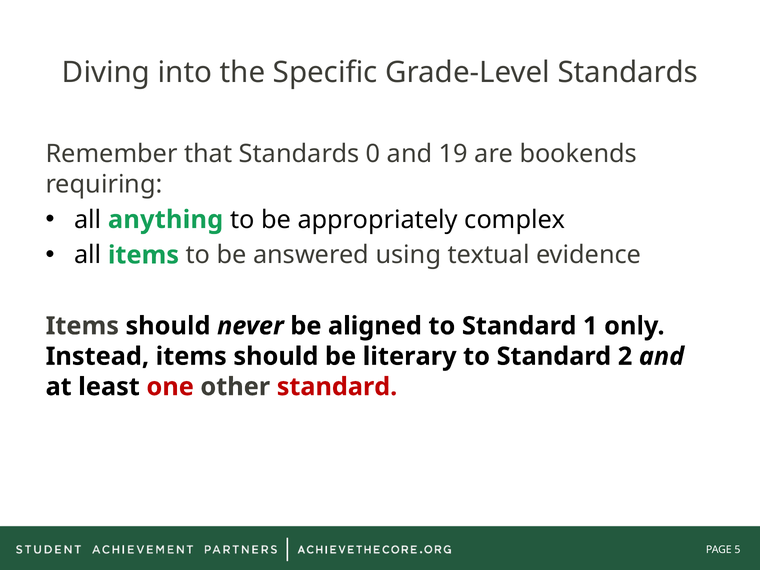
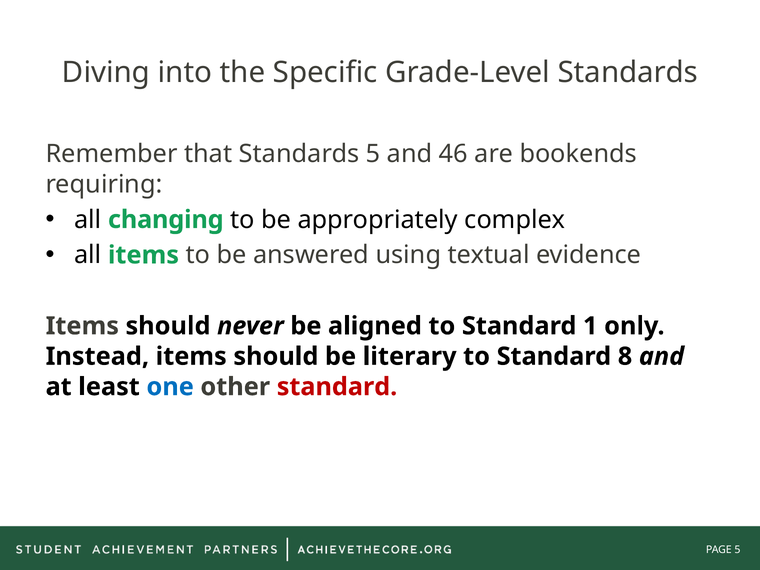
Standards 0: 0 -> 5
19: 19 -> 46
anything: anything -> changing
2: 2 -> 8
one colour: red -> blue
